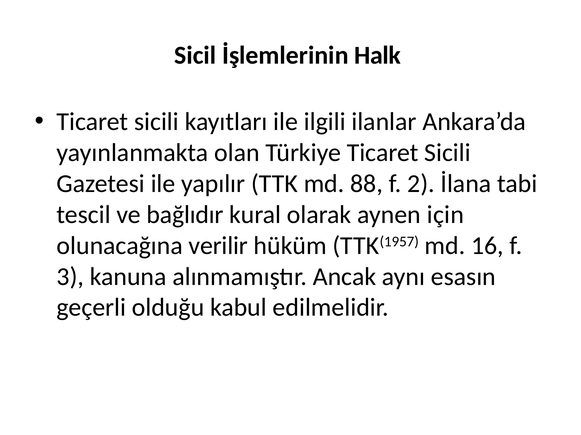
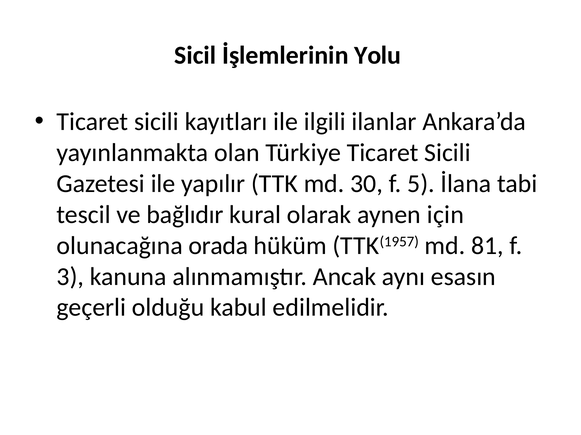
Halk: Halk -> Yolu
88: 88 -> 30
2: 2 -> 5
verilir: verilir -> orada
16: 16 -> 81
